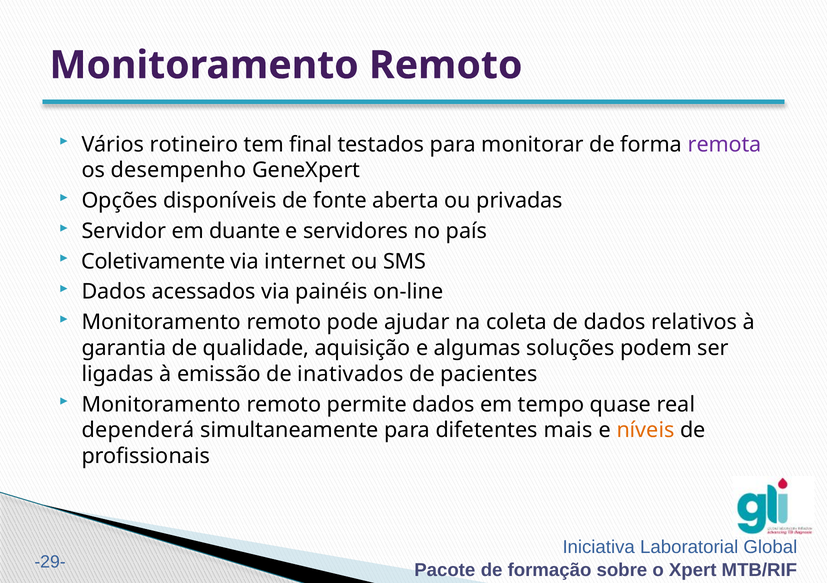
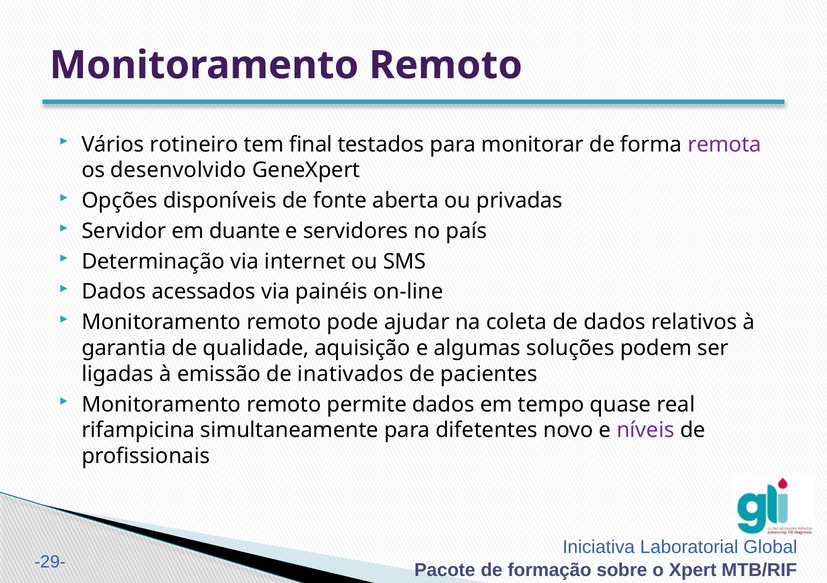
desempenho: desempenho -> desenvolvido
Coletivamente: Coletivamente -> Determinação
dependerá: dependerá -> rifampicina
mais: mais -> novo
níveis colour: orange -> purple
